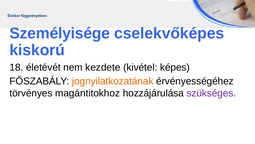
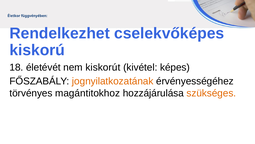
Személyisége: Személyisége -> Rendelkezhet
kezdete: kezdete -> kiskorút
szükséges colour: purple -> orange
